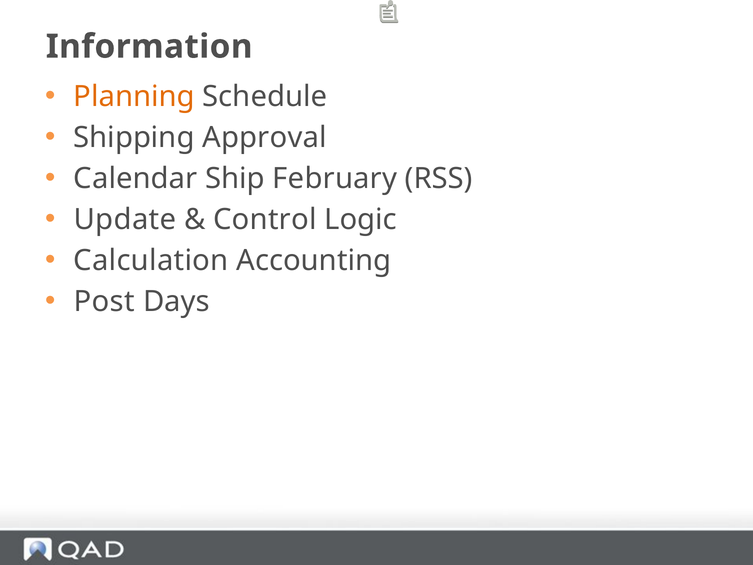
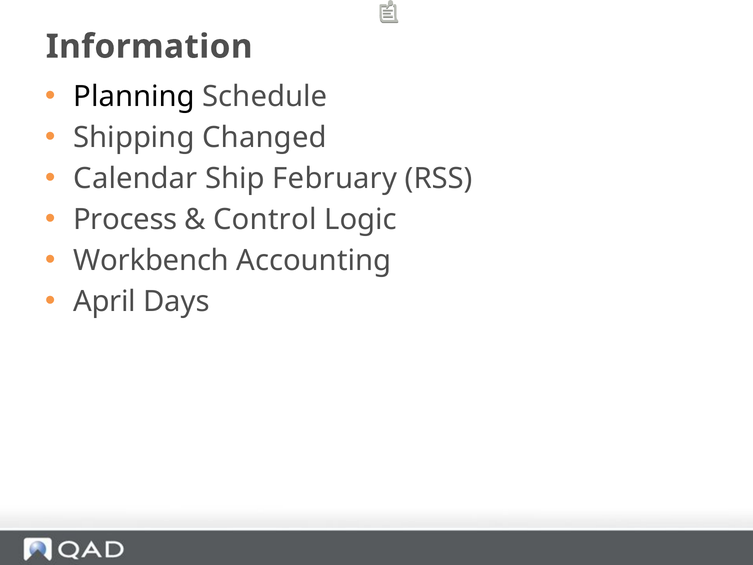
Planning colour: orange -> black
Approval: Approval -> Changed
Update: Update -> Process
Calculation: Calculation -> Workbench
Post: Post -> April
